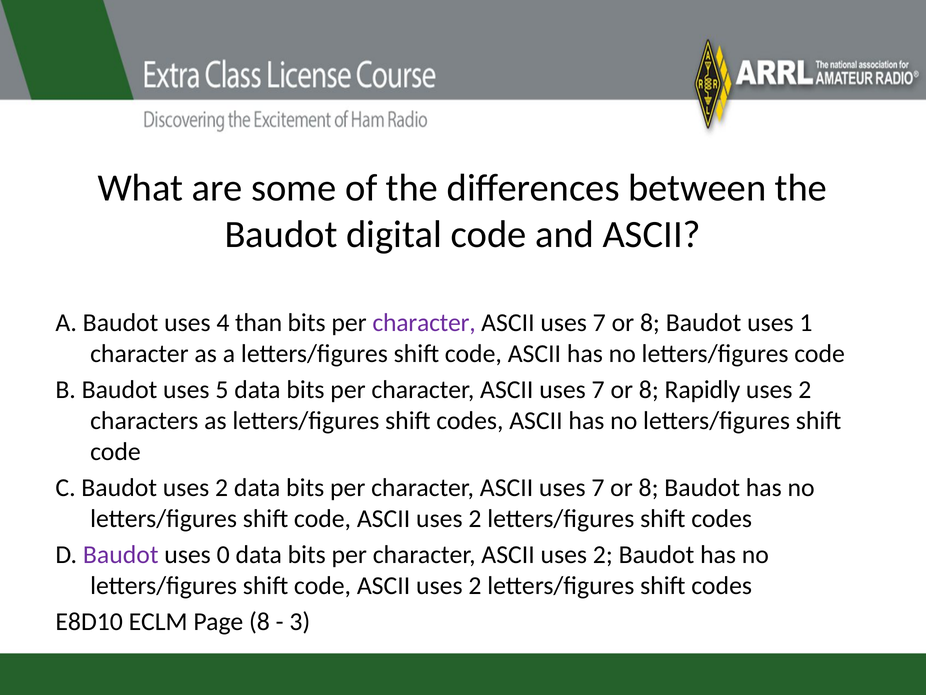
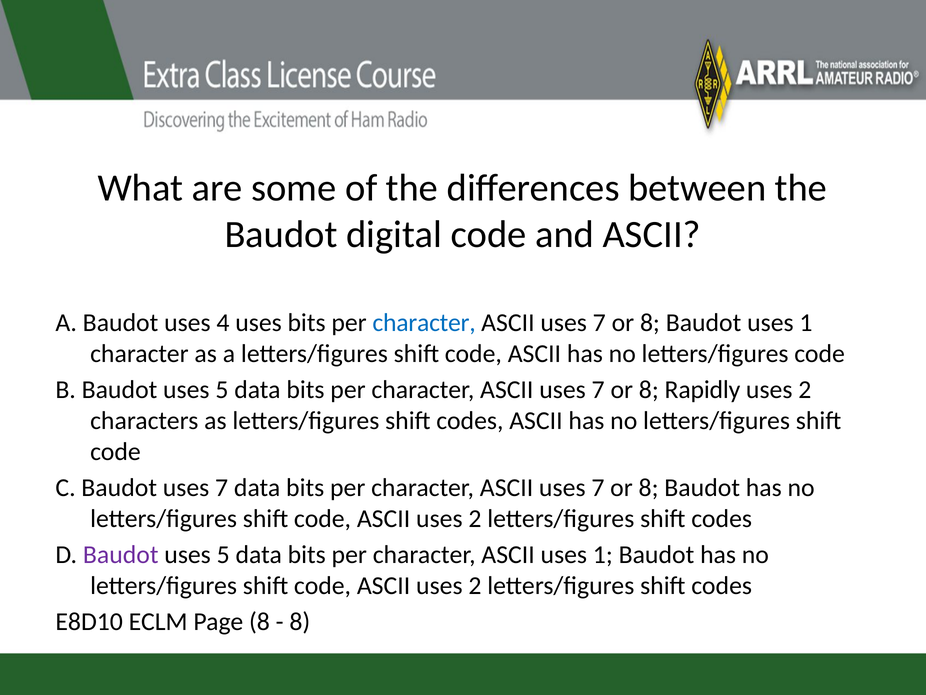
4 than: than -> uses
character at (424, 323) colour: purple -> blue
Baudot uses 2: 2 -> 7
0 at (223, 554): 0 -> 5
character ASCII uses 2: 2 -> 1
3 at (300, 621): 3 -> 8
